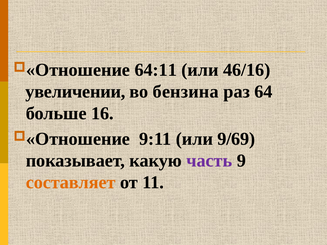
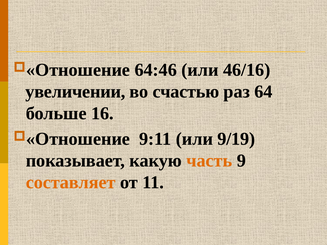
64:11: 64:11 -> 64:46
бензина: бензина -> счастью
9/69: 9/69 -> 9/19
часть colour: purple -> orange
